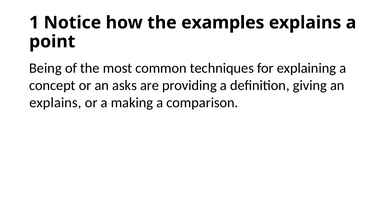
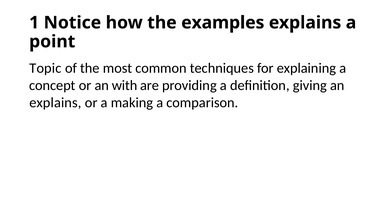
Being: Being -> Topic
asks: asks -> with
